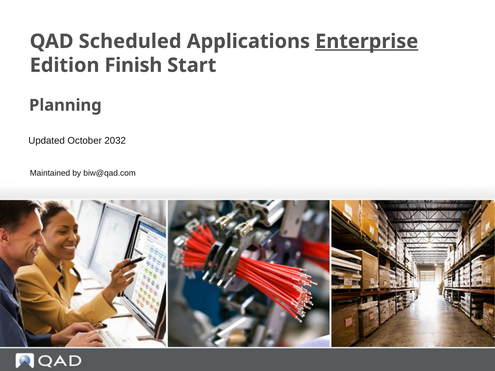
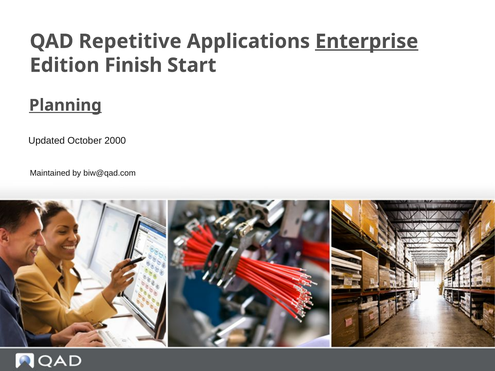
Scheduled: Scheduled -> Repetitive
Planning underline: none -> present
2032: 2032 -> 2000
